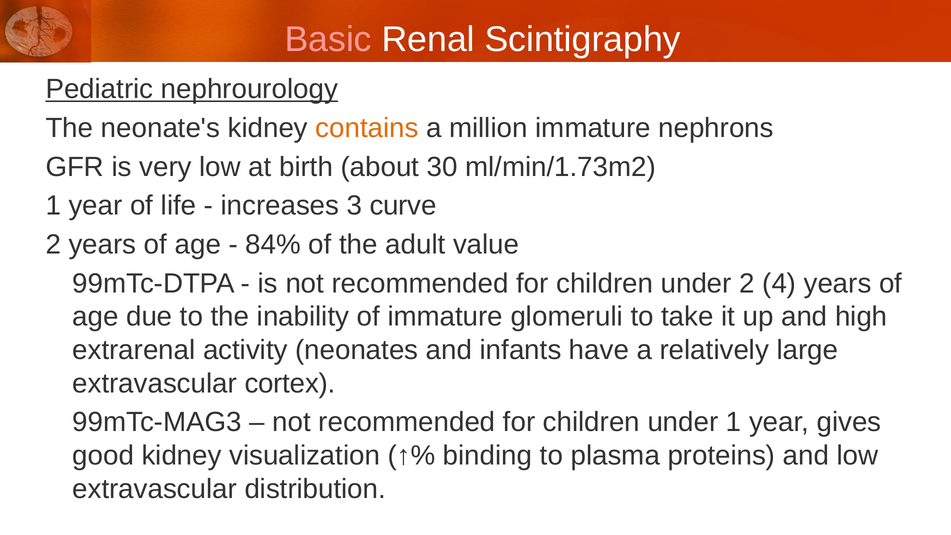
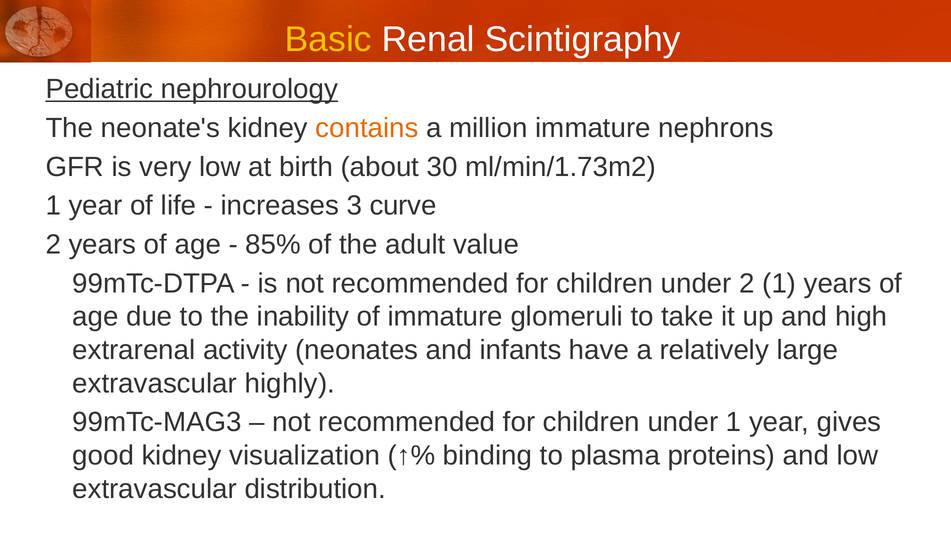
Basic colour: pink -> yellow
84%: 84% -> 85%
2 4: 4 -> 1
cortex: cortex -> highly
